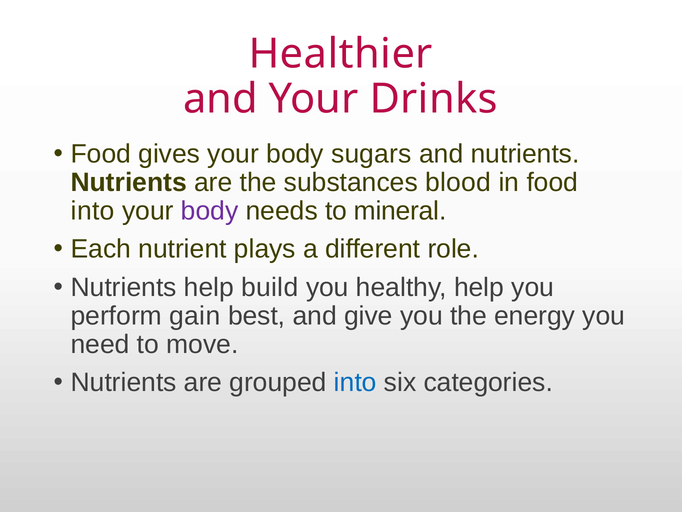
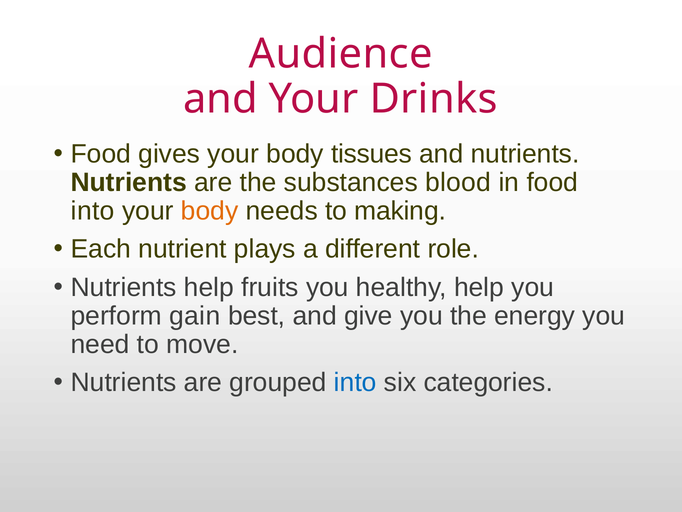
Healthier: Healthier -> Audience
sugars: sugars -> tissues
body at (210, 211) colour: purple -> orange
mineral: mineral -> making
build: build -> fruits
